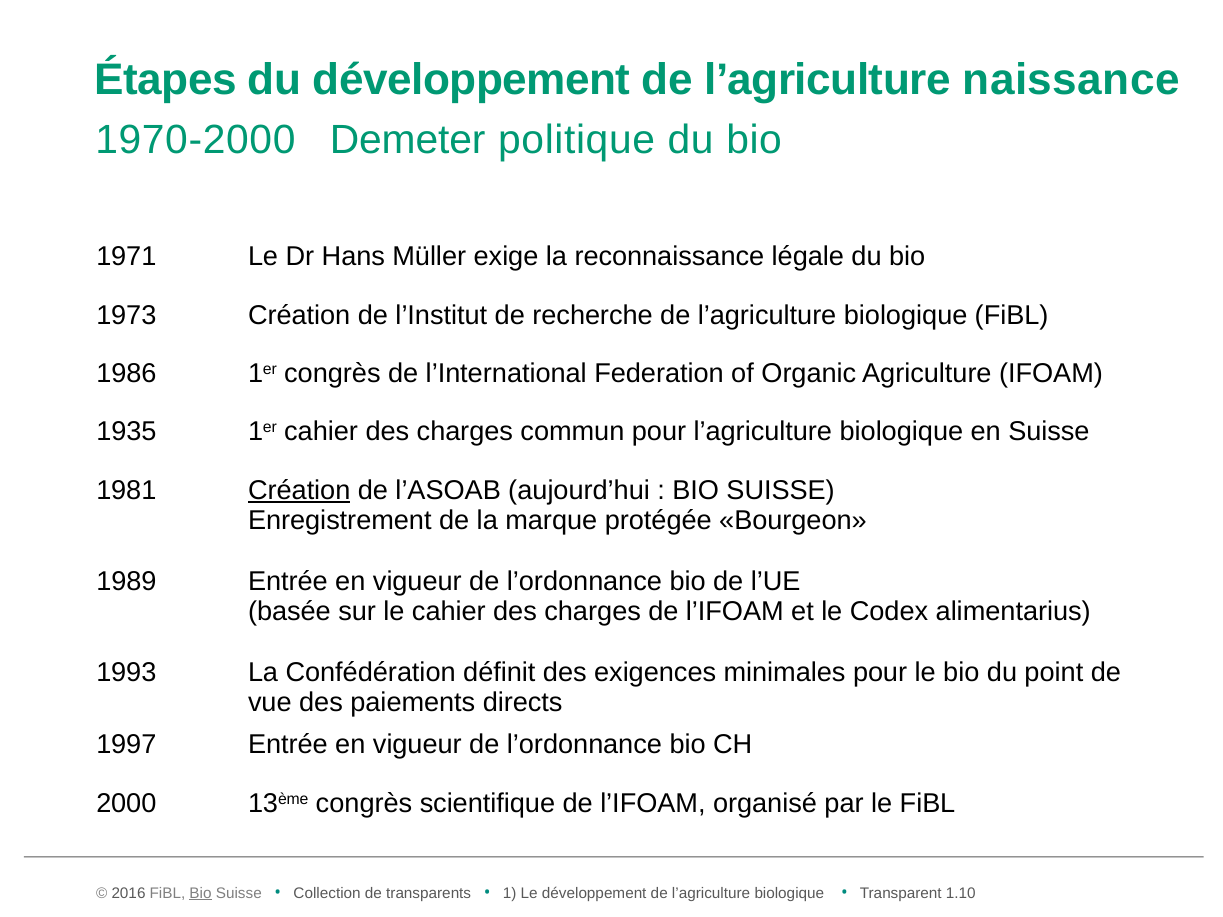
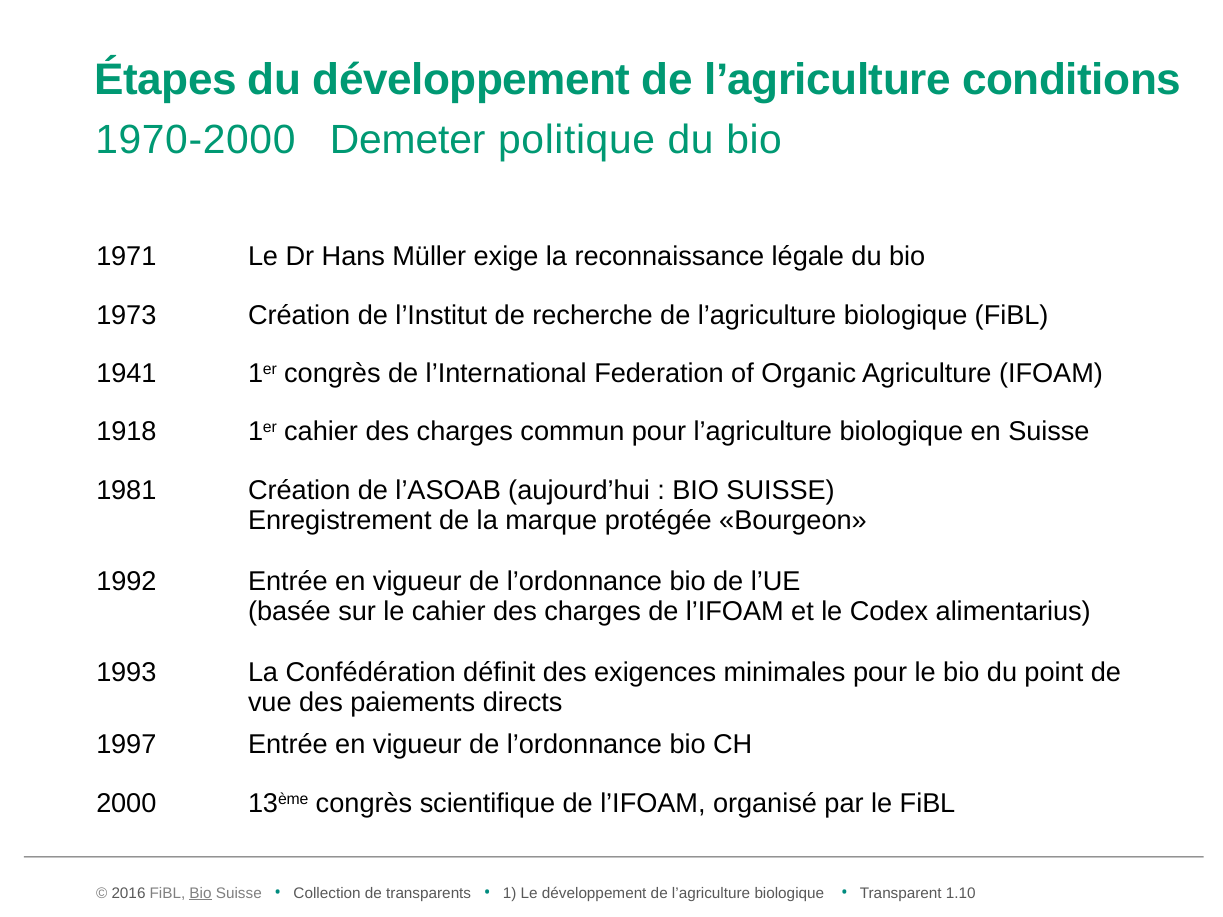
naissance: naissance -> conditions
1986: 1986 -> 1941
1935: 1935 -> 1918
Création at (299, 490) underline: present -> none
1989: 1989 -> 1992
